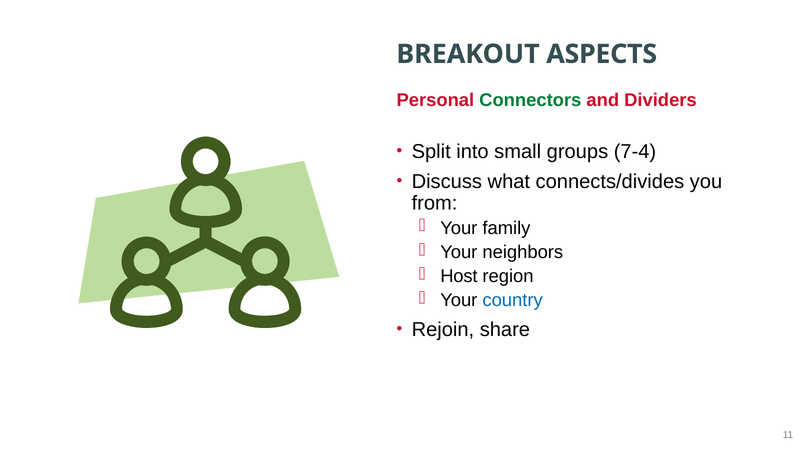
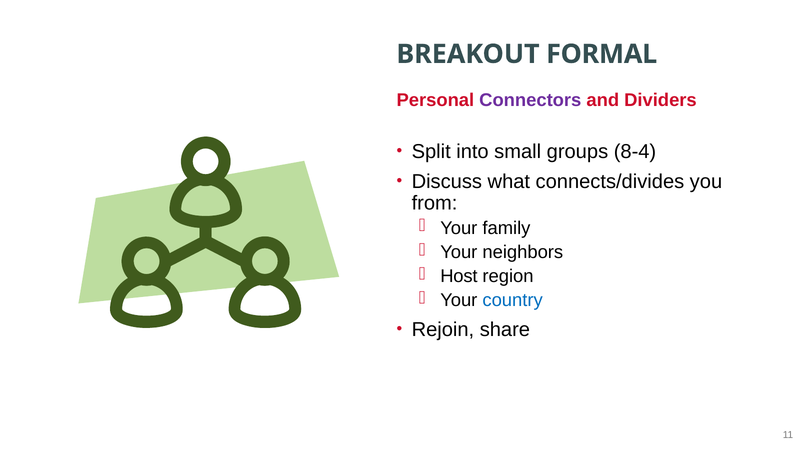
ASPECTS: ASPECTS -> FORMAL
Connectors colour: green -> purple
7-4: 7-4 -> 8-4
